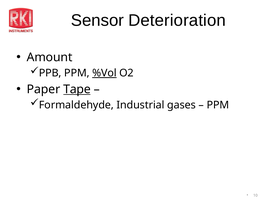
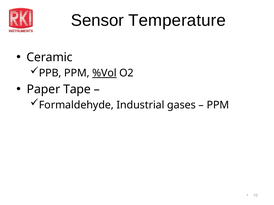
Deterioration: Deterioration -> Temperature
Amount: Amount -> Ceramic
Tape underline: present -> none
